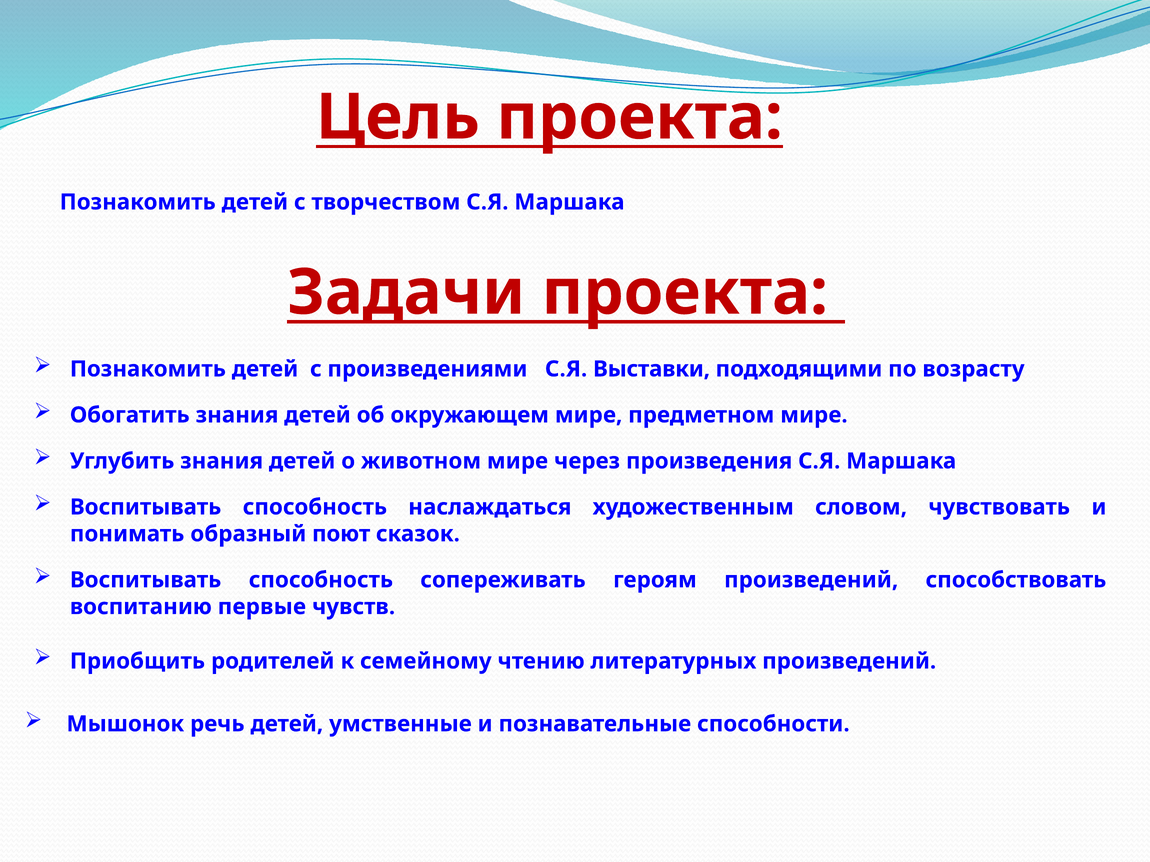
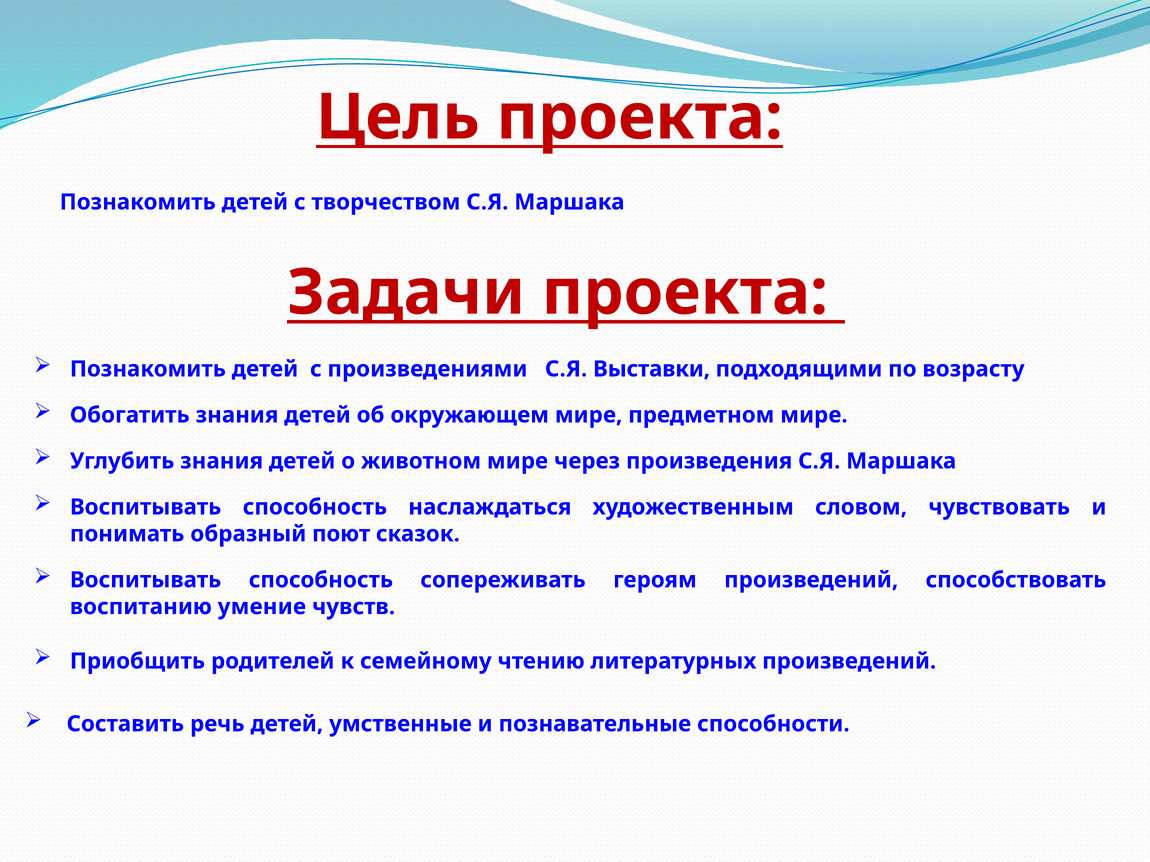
первые: первые -> умение
Мышонок: Мышонок -> Составить
